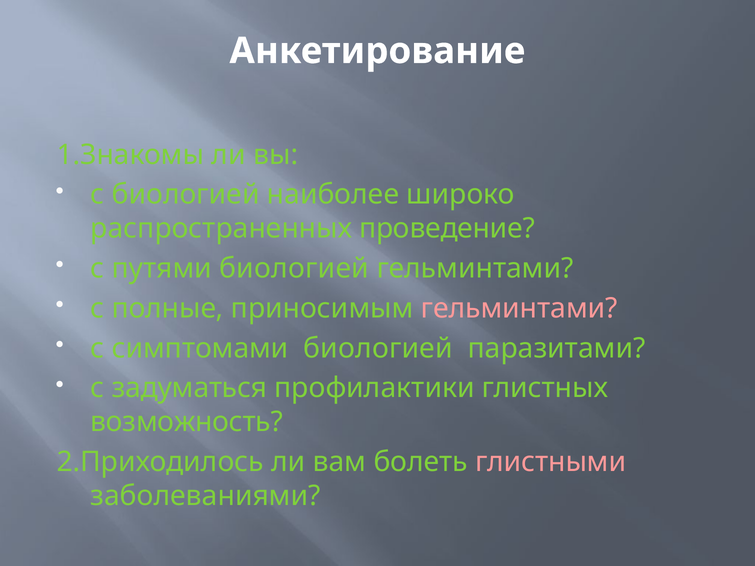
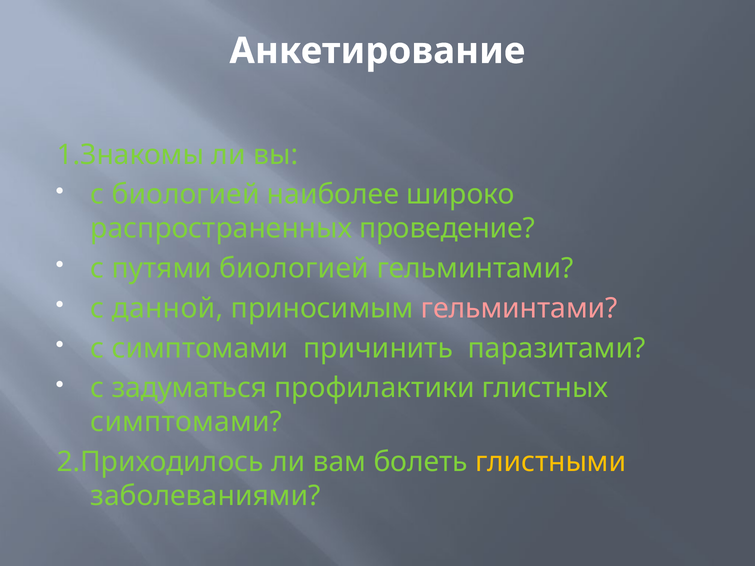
полные: полные -> данной
симптомами биологией: биологией -> причинить
возможность at (187, 422): возможность -> симптомами
глистными colour: pink -> yellow
